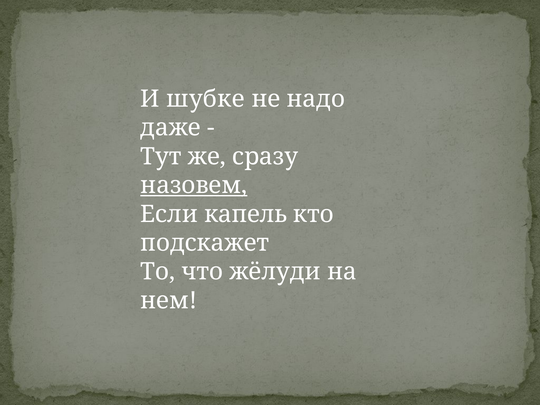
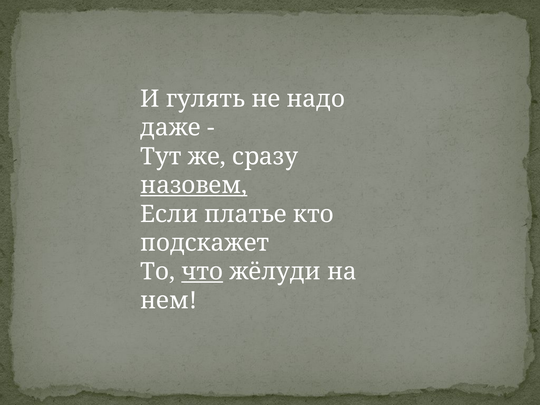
шубке: шубке -> гулять
капель: капель -> платье
что underline: none -> present
